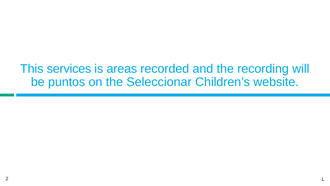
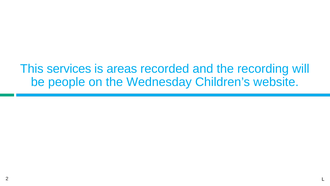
puntos: puntos -> people
Seleccionar: Seleccionar -> Wednesday
